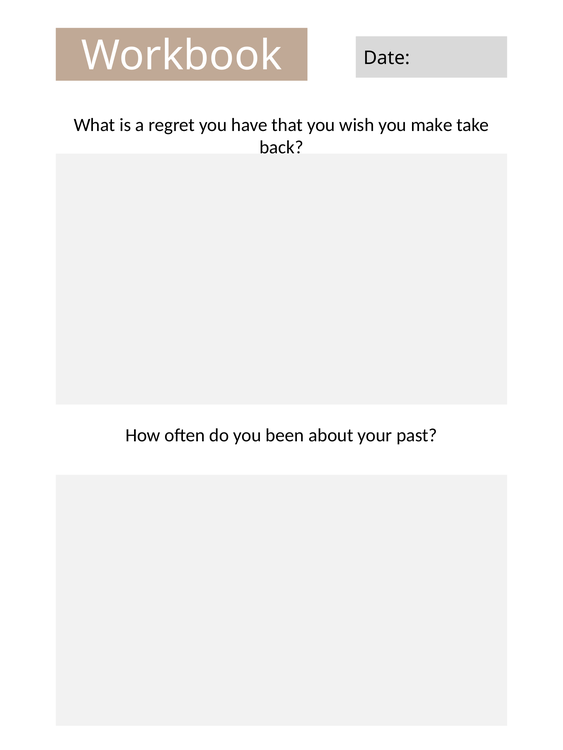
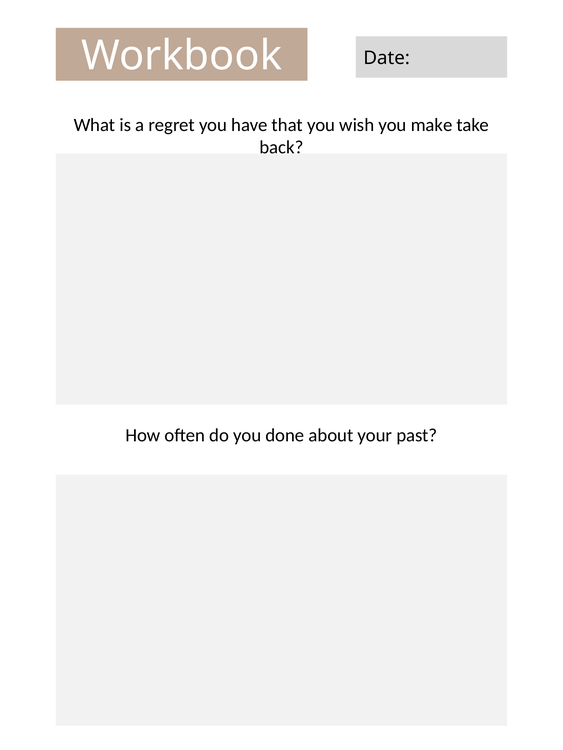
been: been -> done
